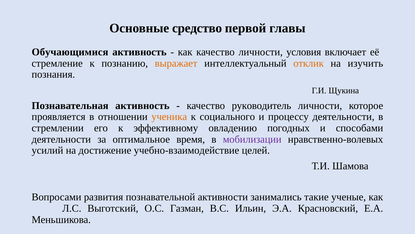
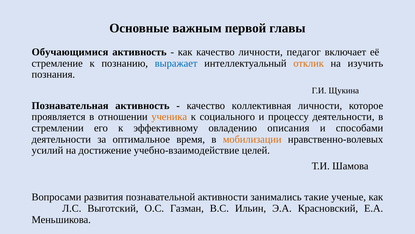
средство: средство -> важным
условия: условия -> педагог
выражает colour: orange -> blue
руководитель: руководитель -> коллективная
погодных: погодных -> описания
мобилизации colour: purple -> orange
